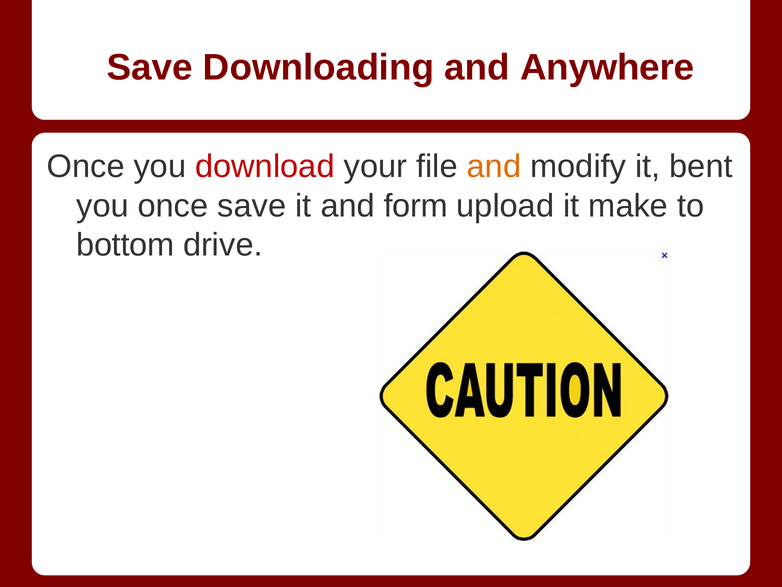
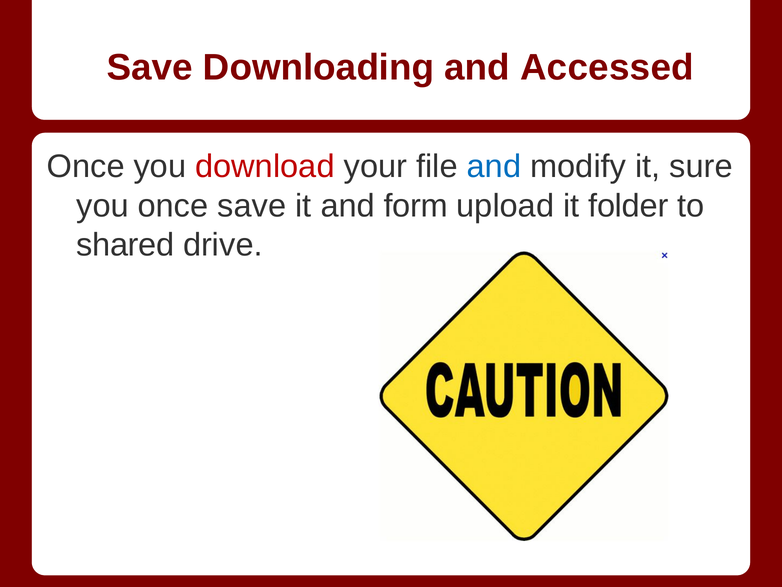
Anywhere: Anywhere -> Accessed
and at (494, 166) colour: orange -> blue
bent: bent -> sure
make: make -> folder
bottom: bottom -> shared
